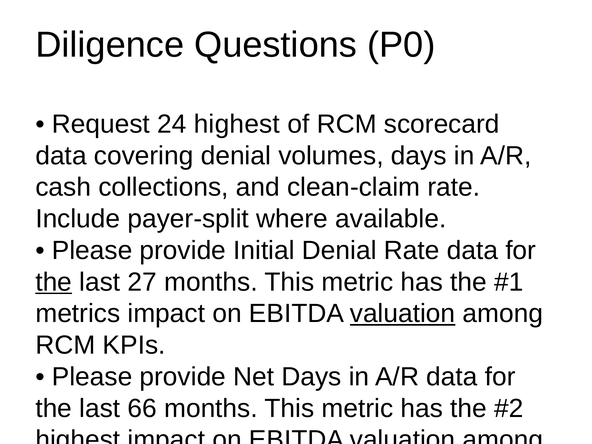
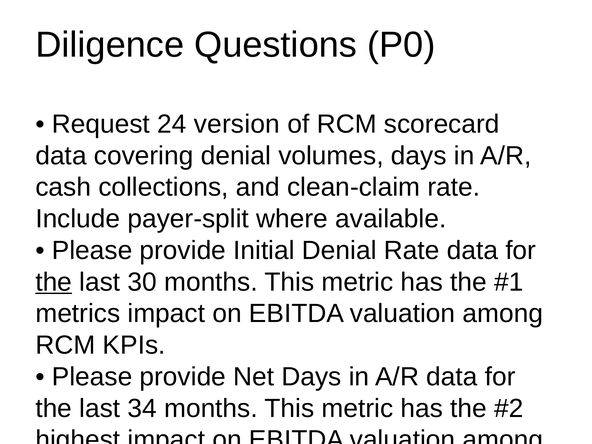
24 highest: highest -> version
27: 27 -> 30
valuation at (403, 314) underline: present -> none
66: 66 -> 34
